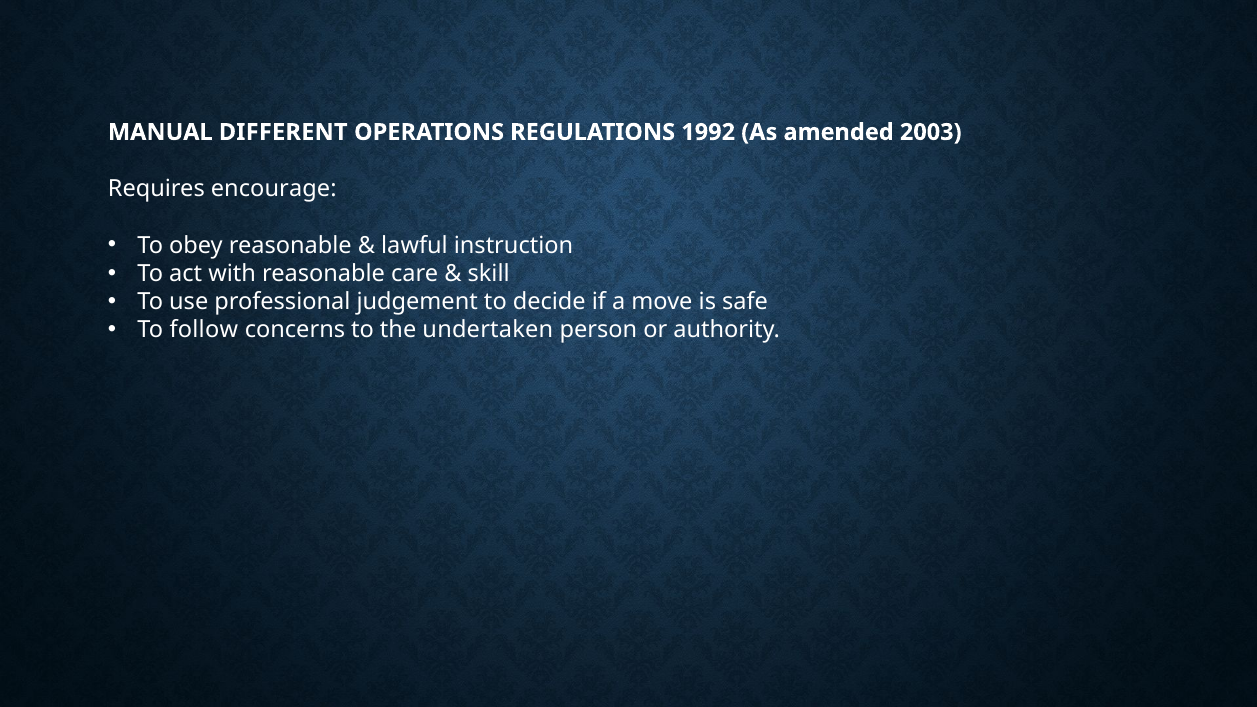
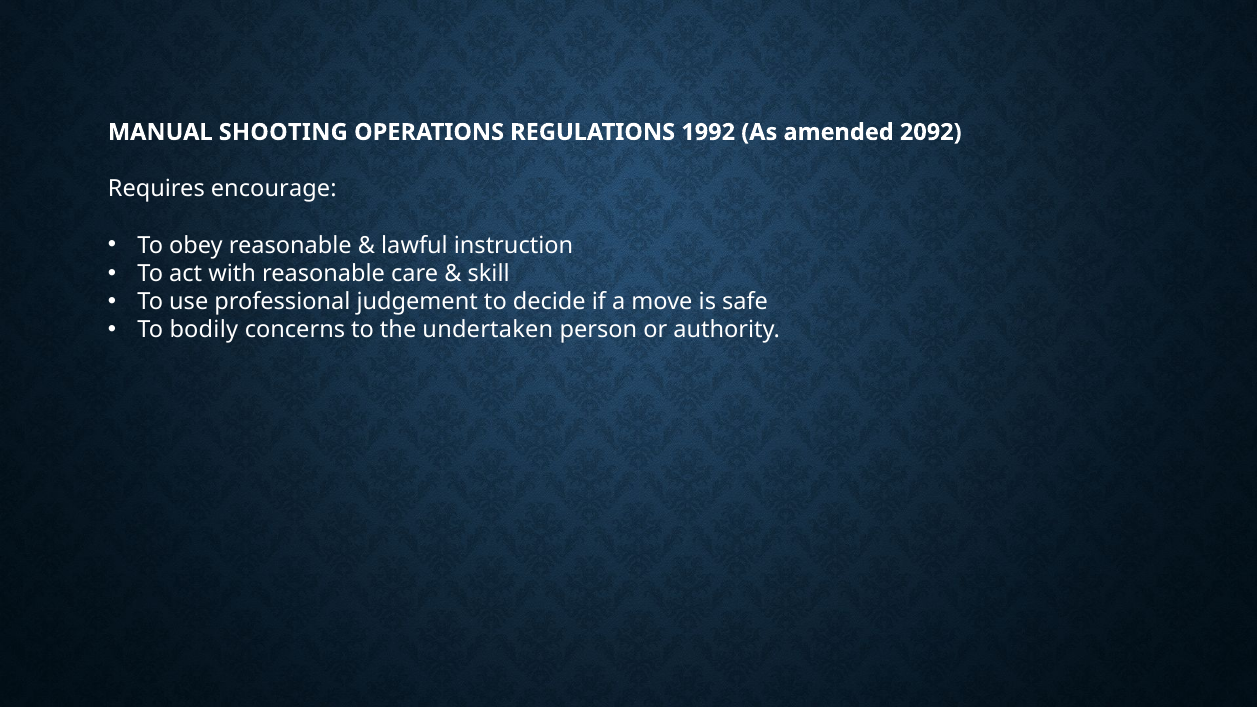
DIFFERENT: DIFFERENT -> SHOOTING
2003: 2003 -> 2092
follow: follow -> bodily
